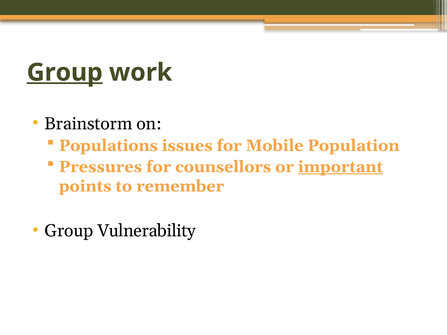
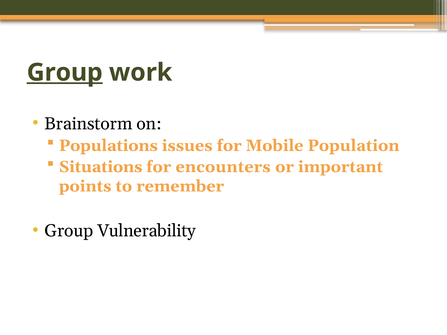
Pressures: Pressures -> Situations
counsellors: counsellors -> encounters
important underline: present -> none
